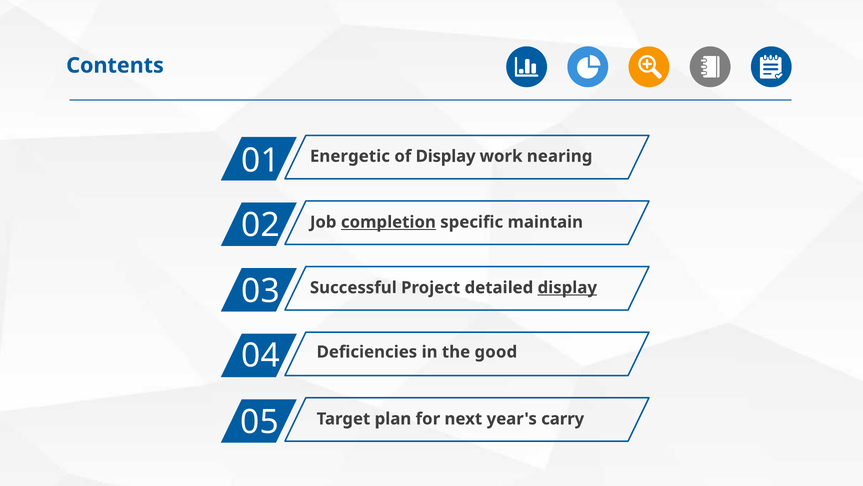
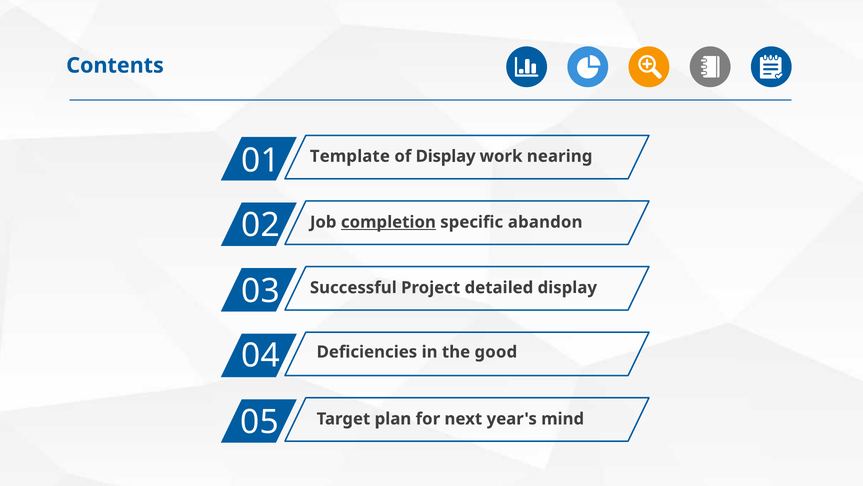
Energetic: Energetic -> Template
maintain: maintain -> abandon
display at (567, 287) underline: present -> none
carry: carry -> mind
